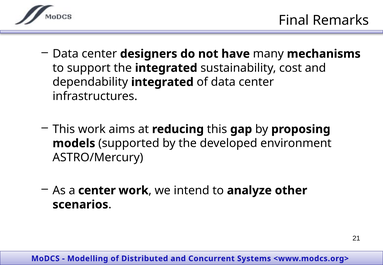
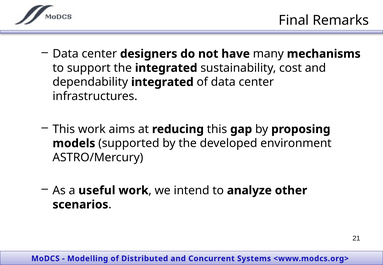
a center: center -> useful
